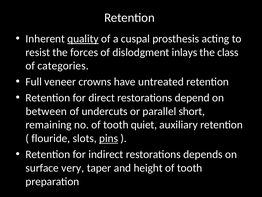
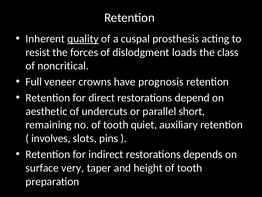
inlays: inlays -> loads
categories: categories -> noncritical
untreated: untreated -> prognosis
between: between -> aesthetic
flouride: flouride -> involves
pins underline: present -> none
